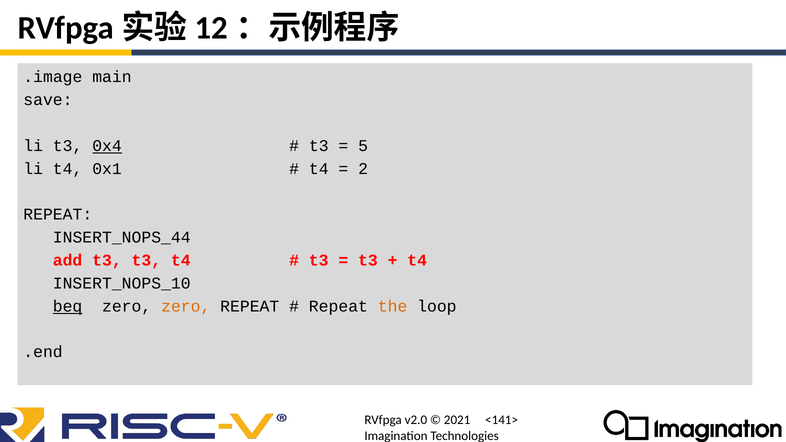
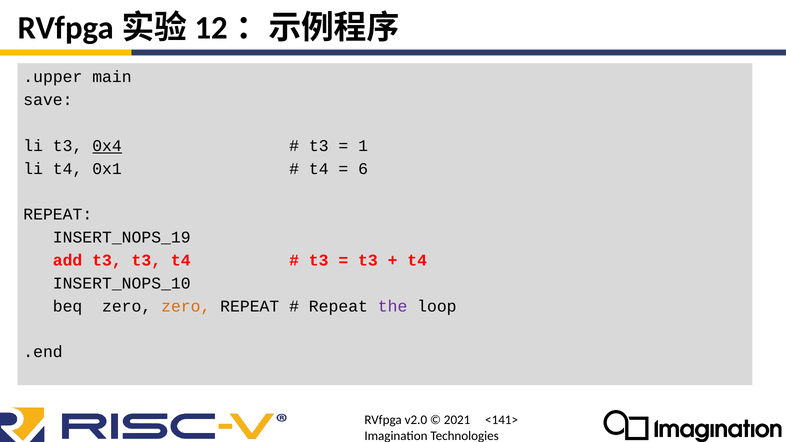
.image: .image -> .upper
5: 5 -> 1
2: 2 -> 6
INSERT_NOPS_44: INSERT_NOPS_44 -> INSERT_NOPS_19
beq underline: present -> none
the colour: orange -> purple
